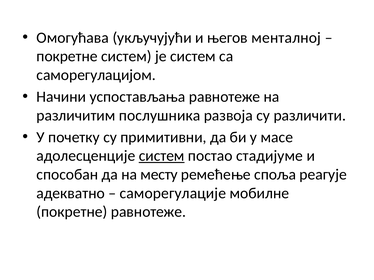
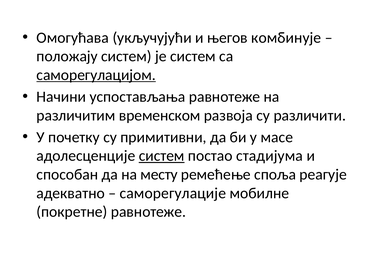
менталној: менталној -> комбинује
покретне at (67, 56): покретне -> положају
саморегулацијом underline: none -> present
послушника: послушника -> временском
стадијуме: стадијуме -> стадијума
